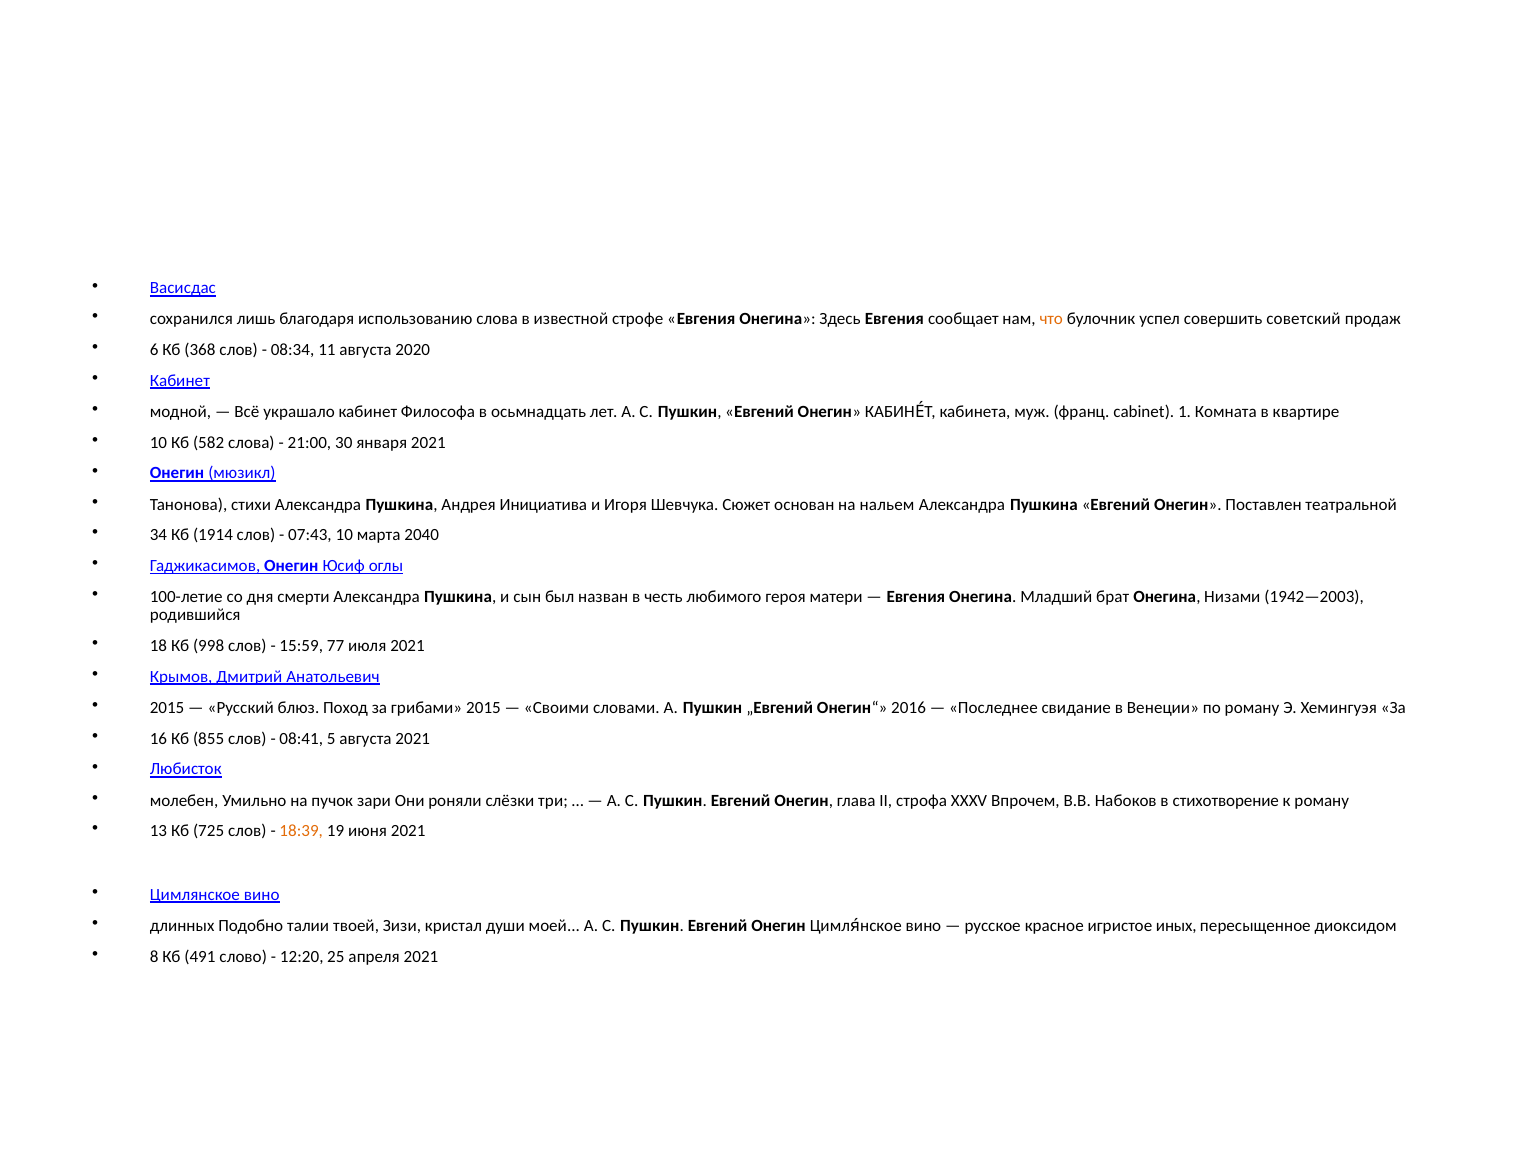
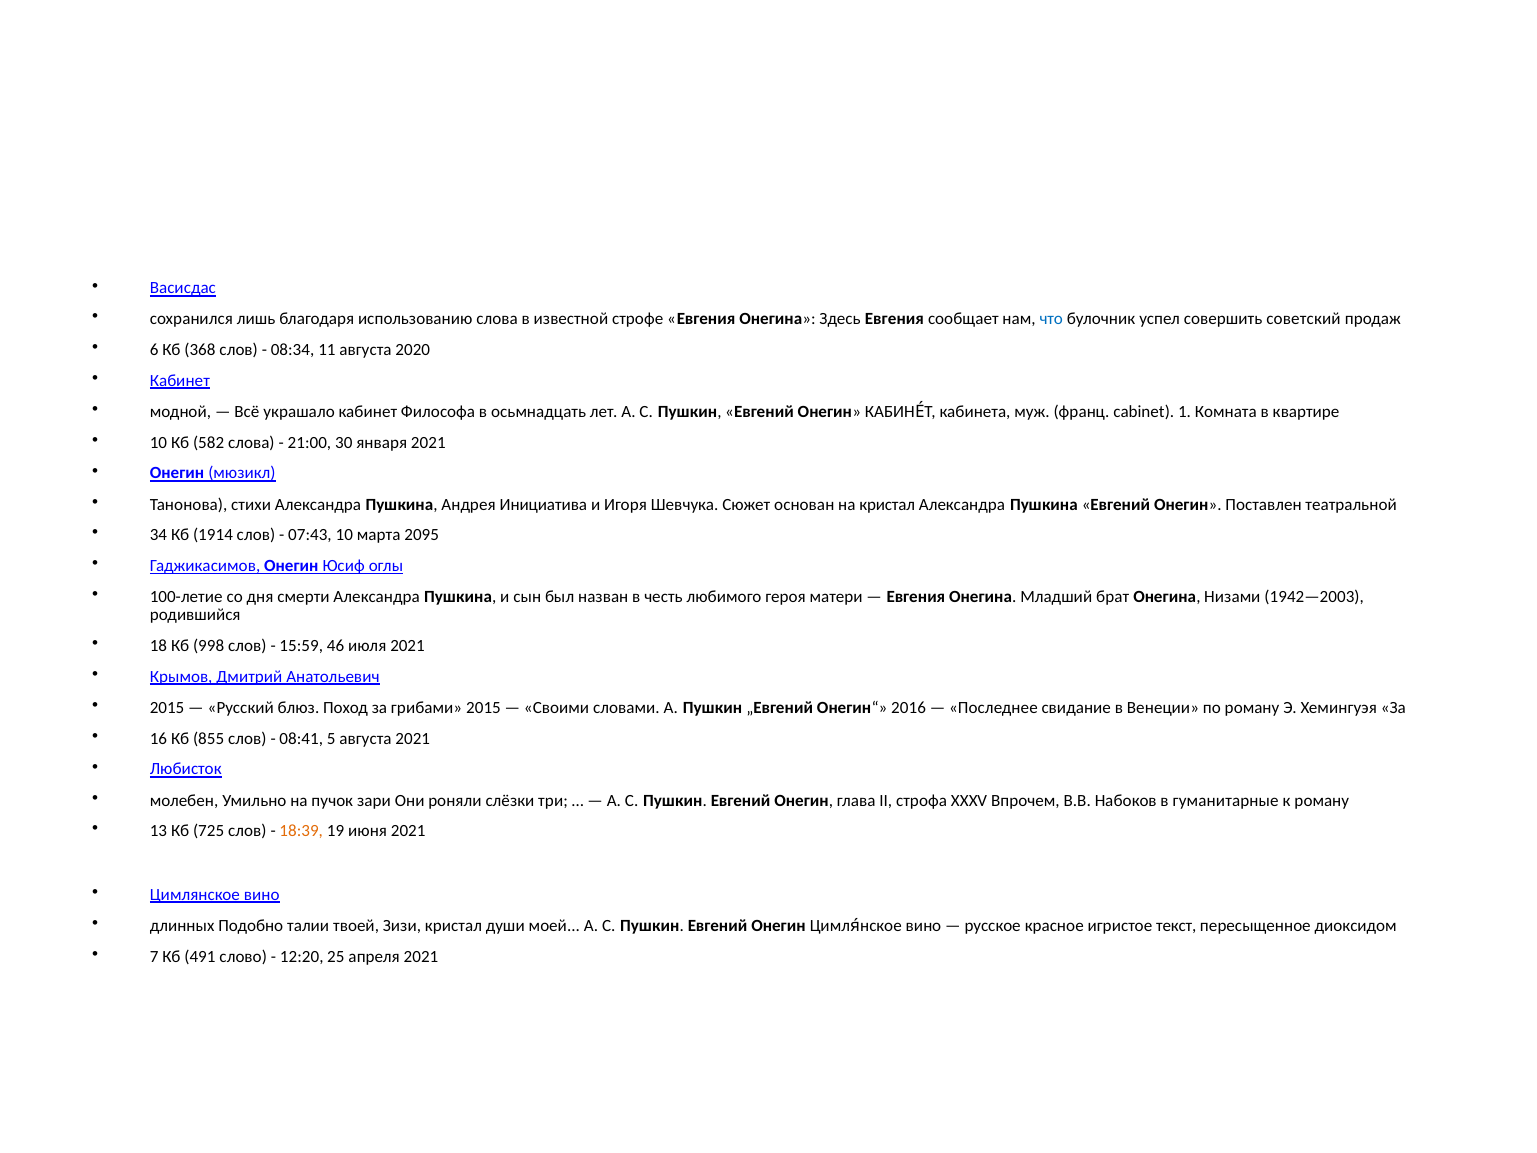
что colour: orange -> blue
на нальем: нальем -> кристал
2040: 2040 -> 2095
77: 77 -> 46
стихотворение: стихотворение -> гуманитарные
иных: иных -> текст
8: 8 -> 7
